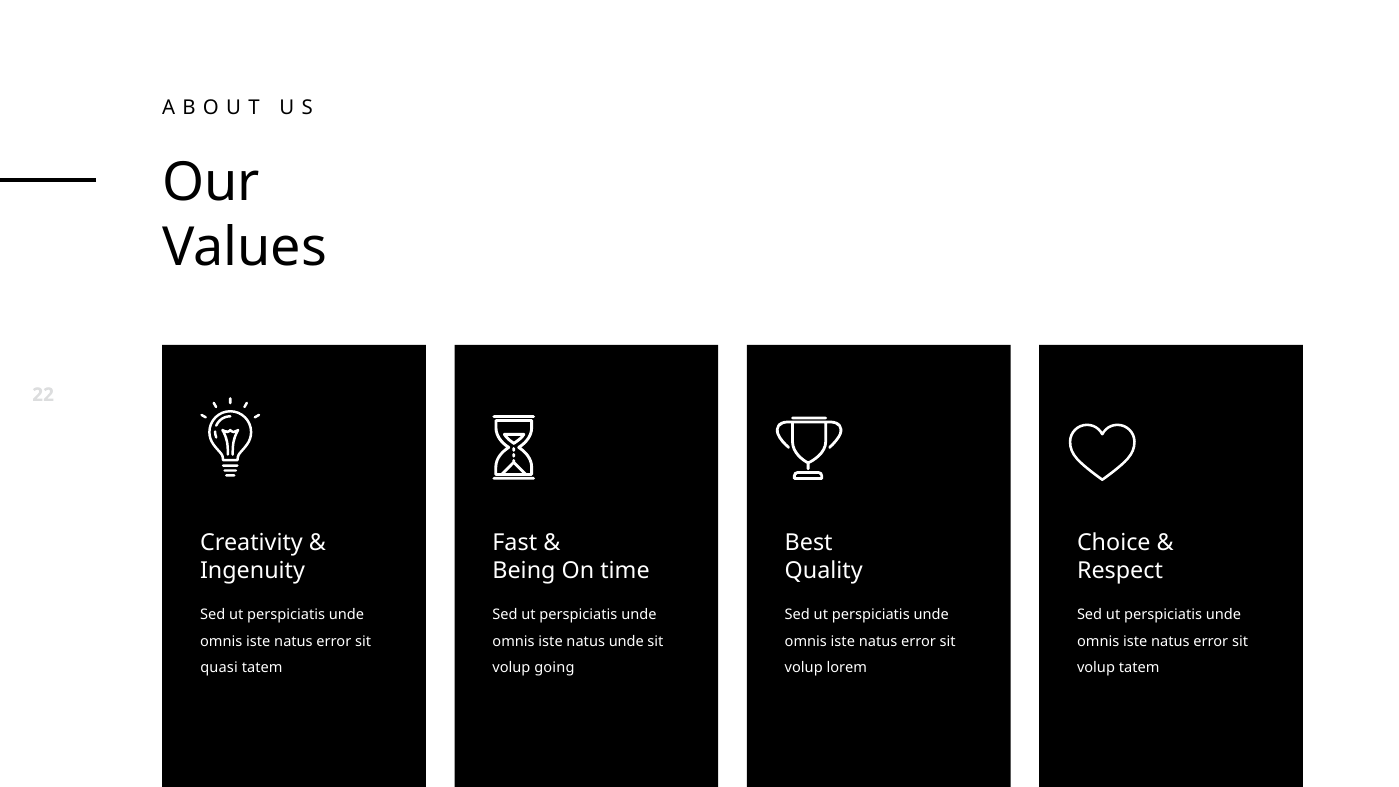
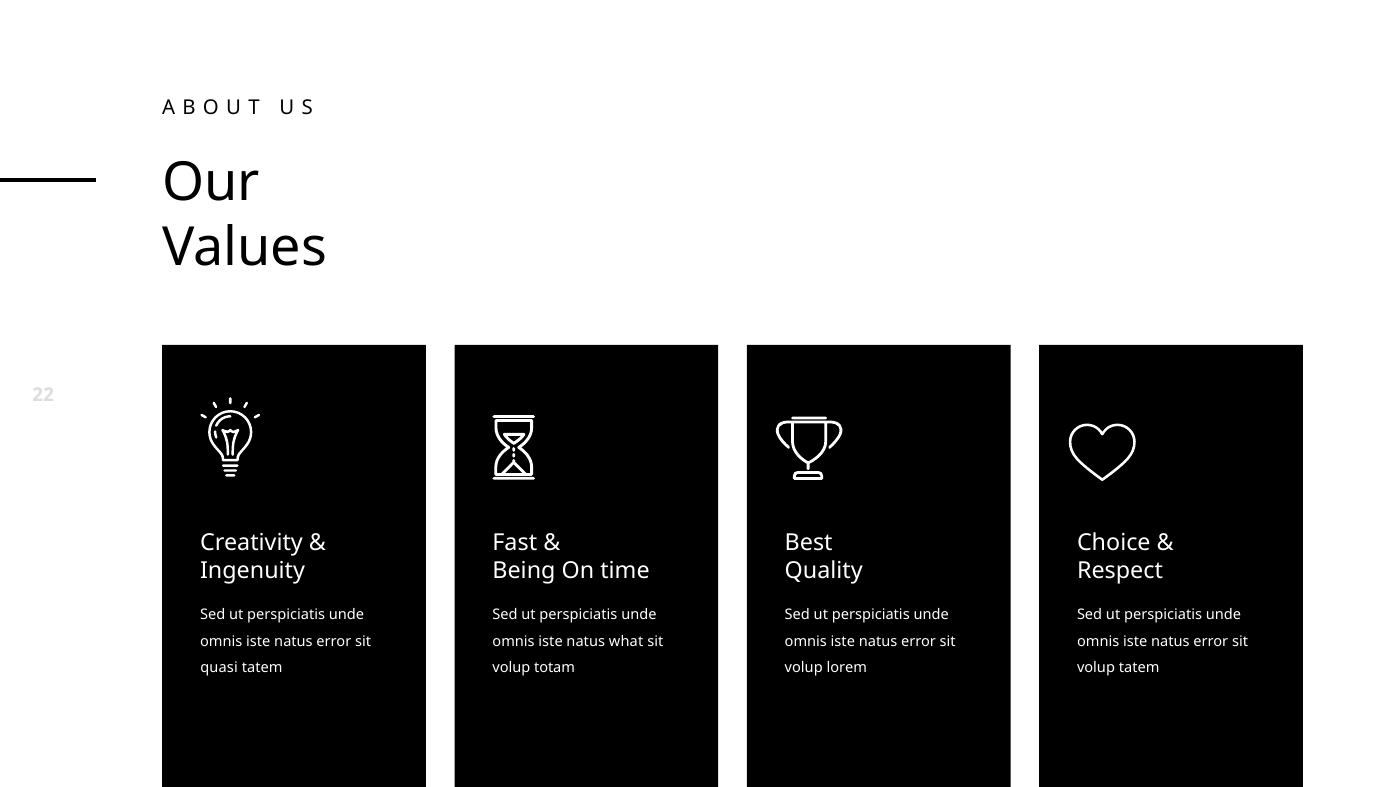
natus unde: unde -> what
going: going -> totam
